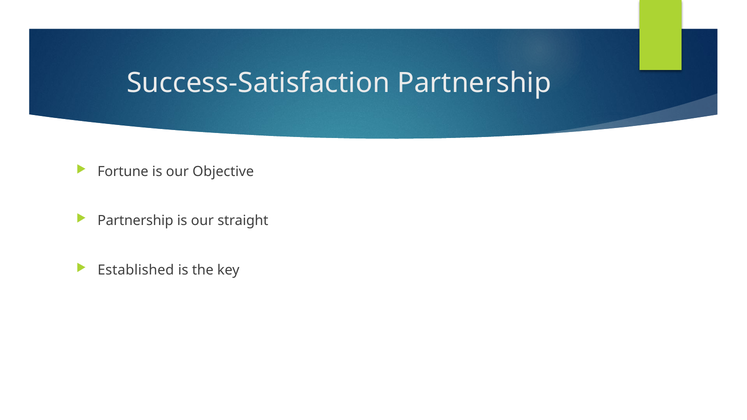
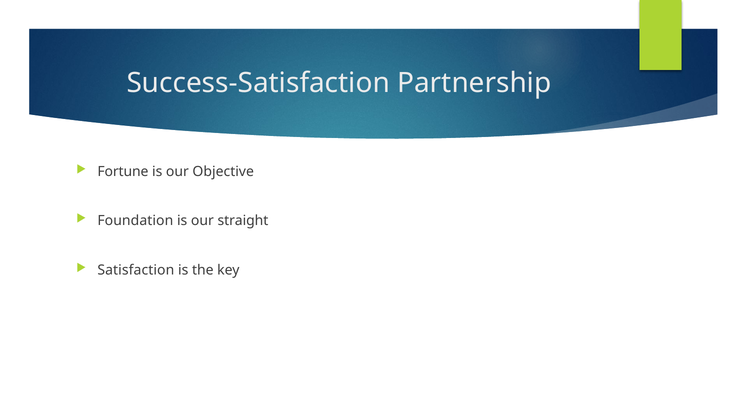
Partnership at (135, 221): Partnership -> Foundation
Established: Established -> Satisfaction
